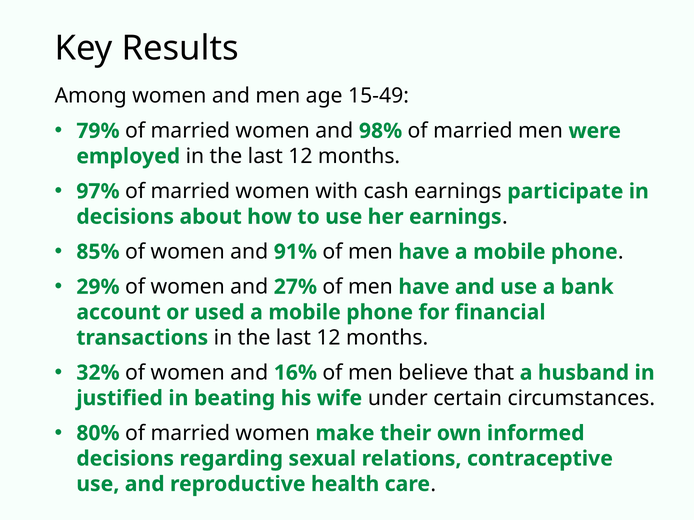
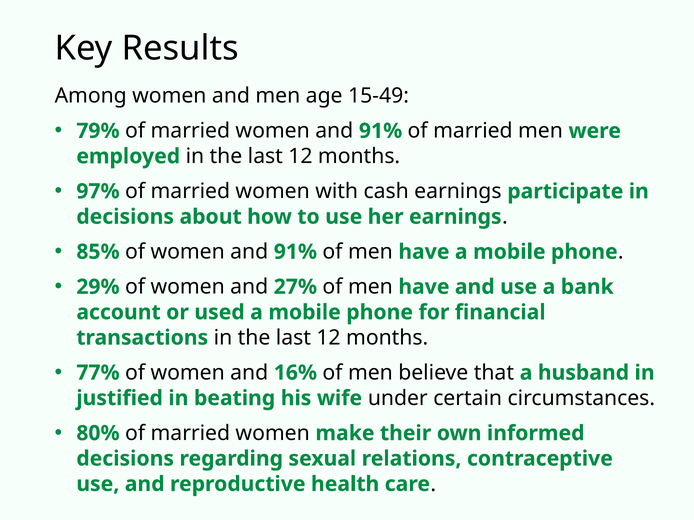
married women and 98%: 98% -> 91%
32%: 32% -> 77%
